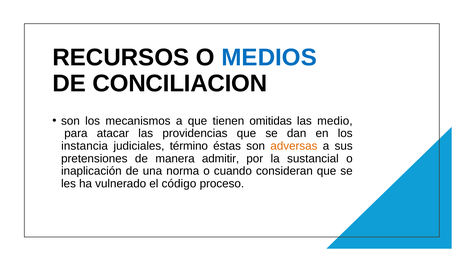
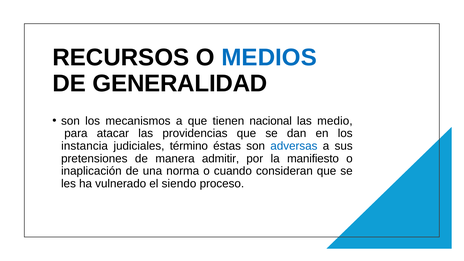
CONCILIACION: CONCILIACION -> GENERALIDAD
omitidas: omitidas -> nacional
adversas colour: orange -> blue
sustancial: sustancial -> manifiesto
código: código -> siendo
